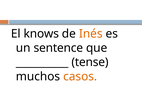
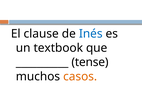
knows: knows -> clause
Inés colour: orange -> blue
sentence: sentence -> textbook
